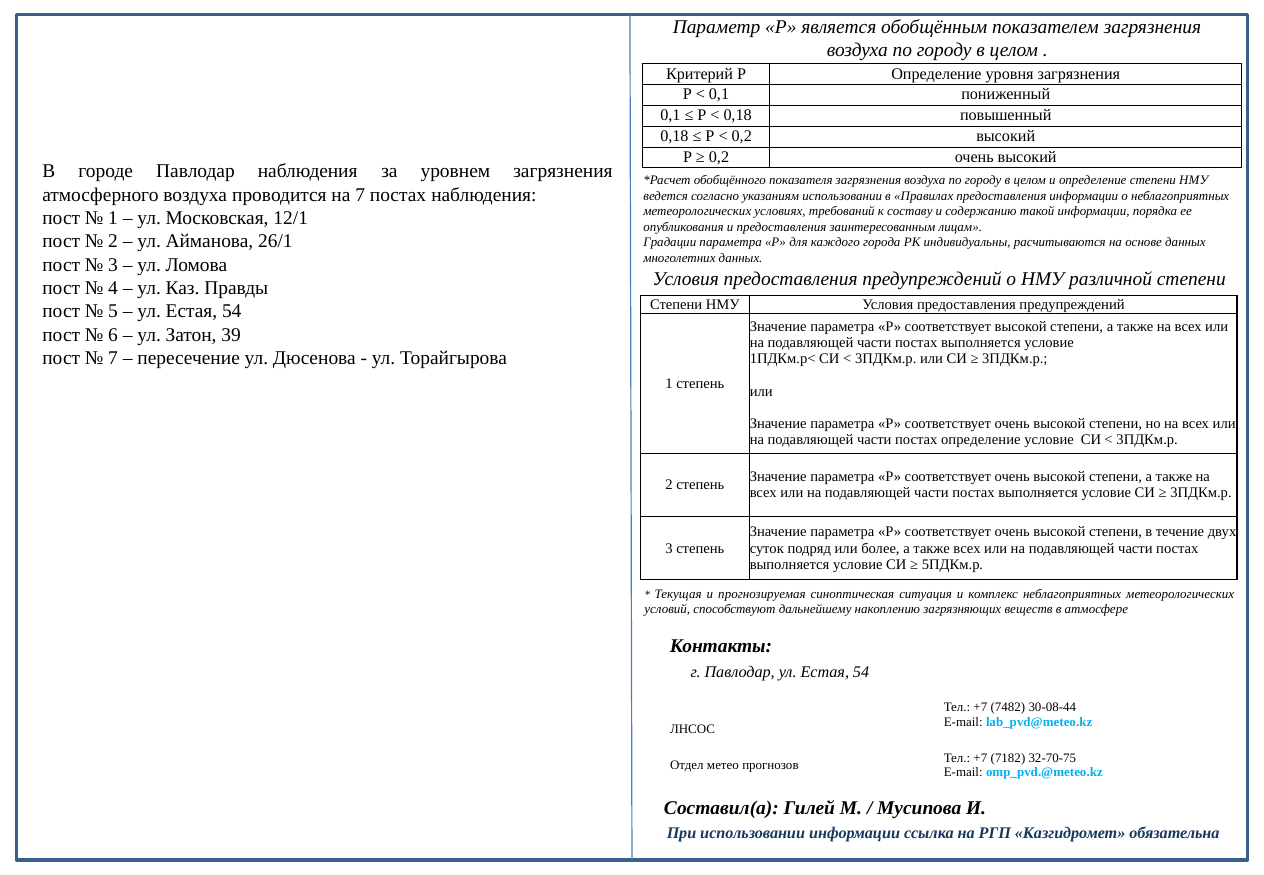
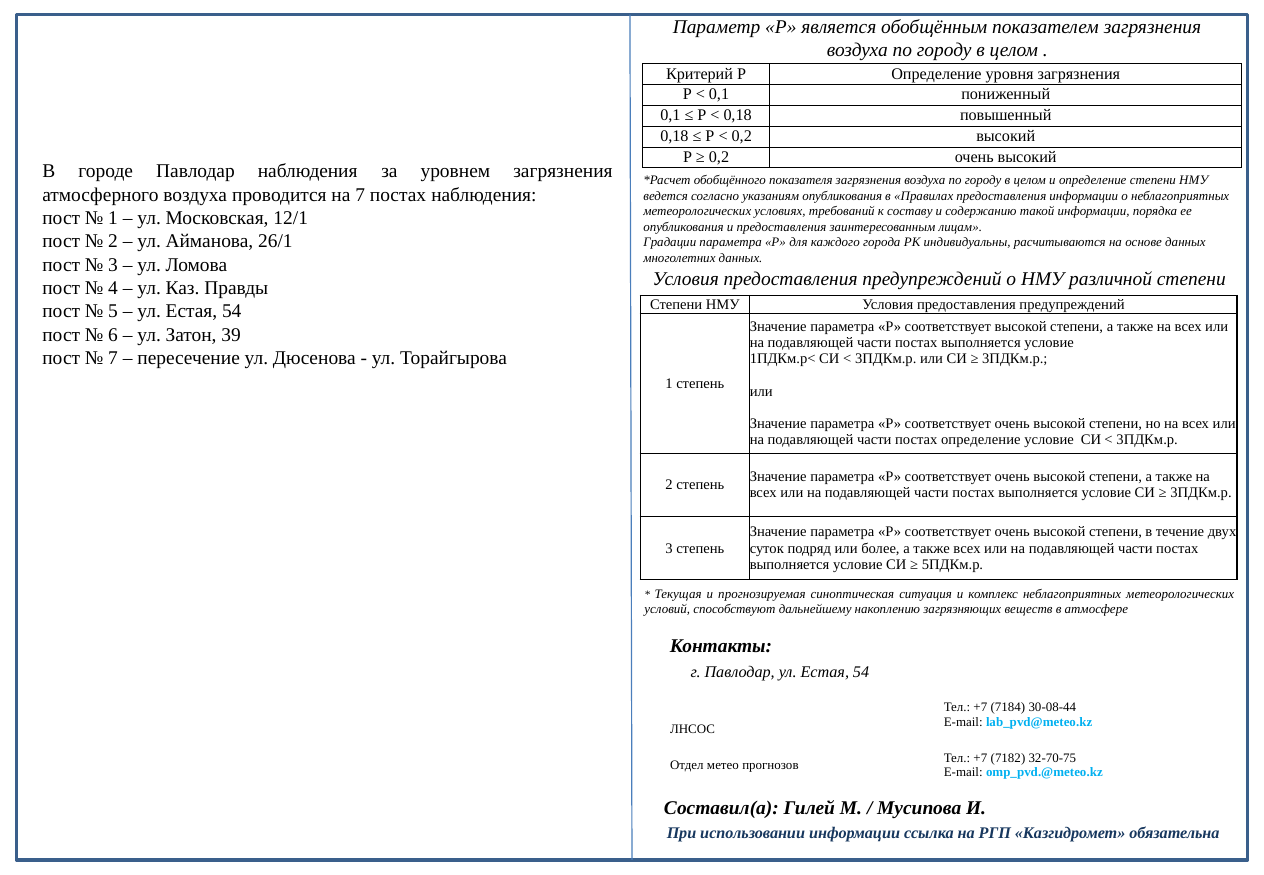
указаниям использовании: использовании -> опубликования
7482: 7482 -> 7184
